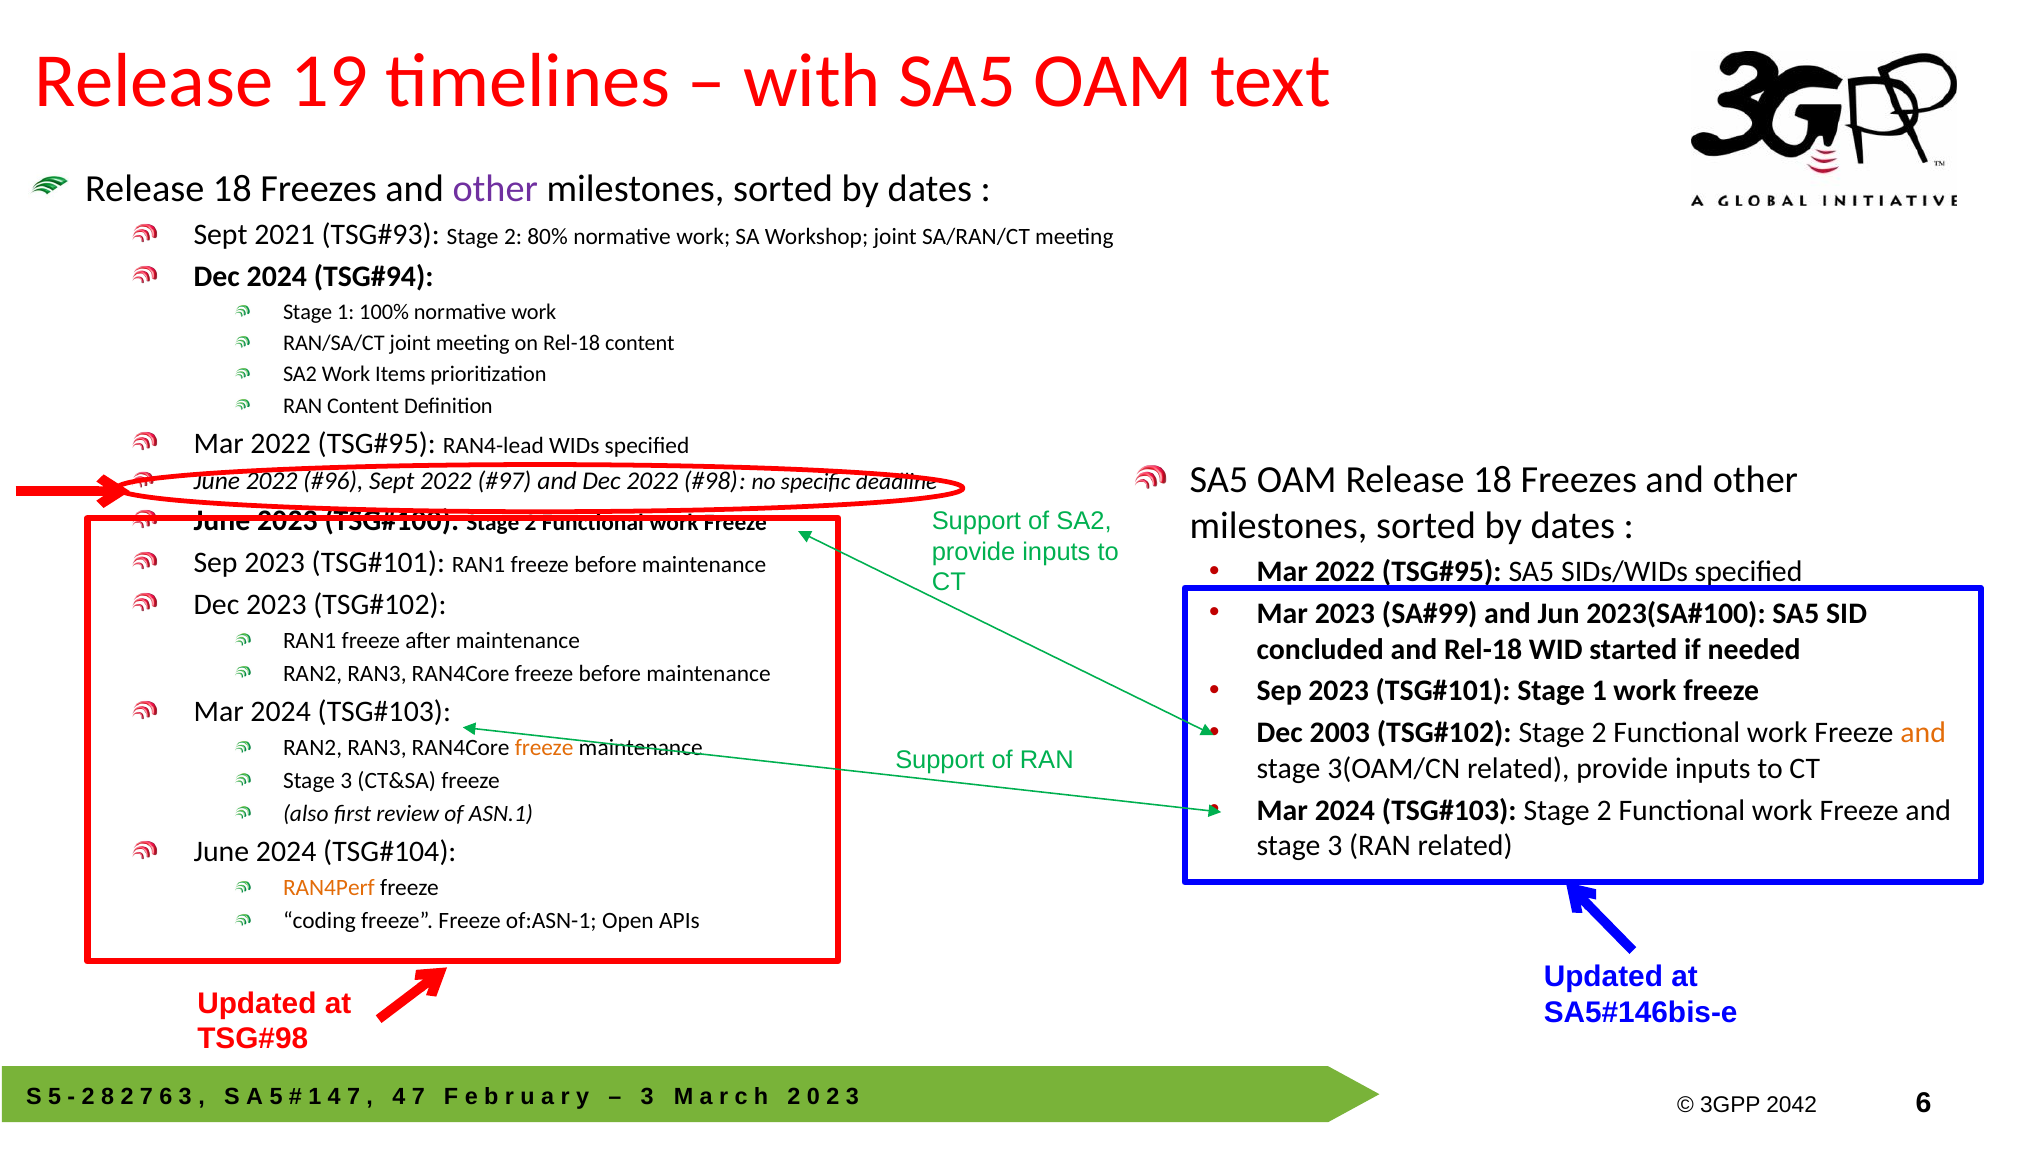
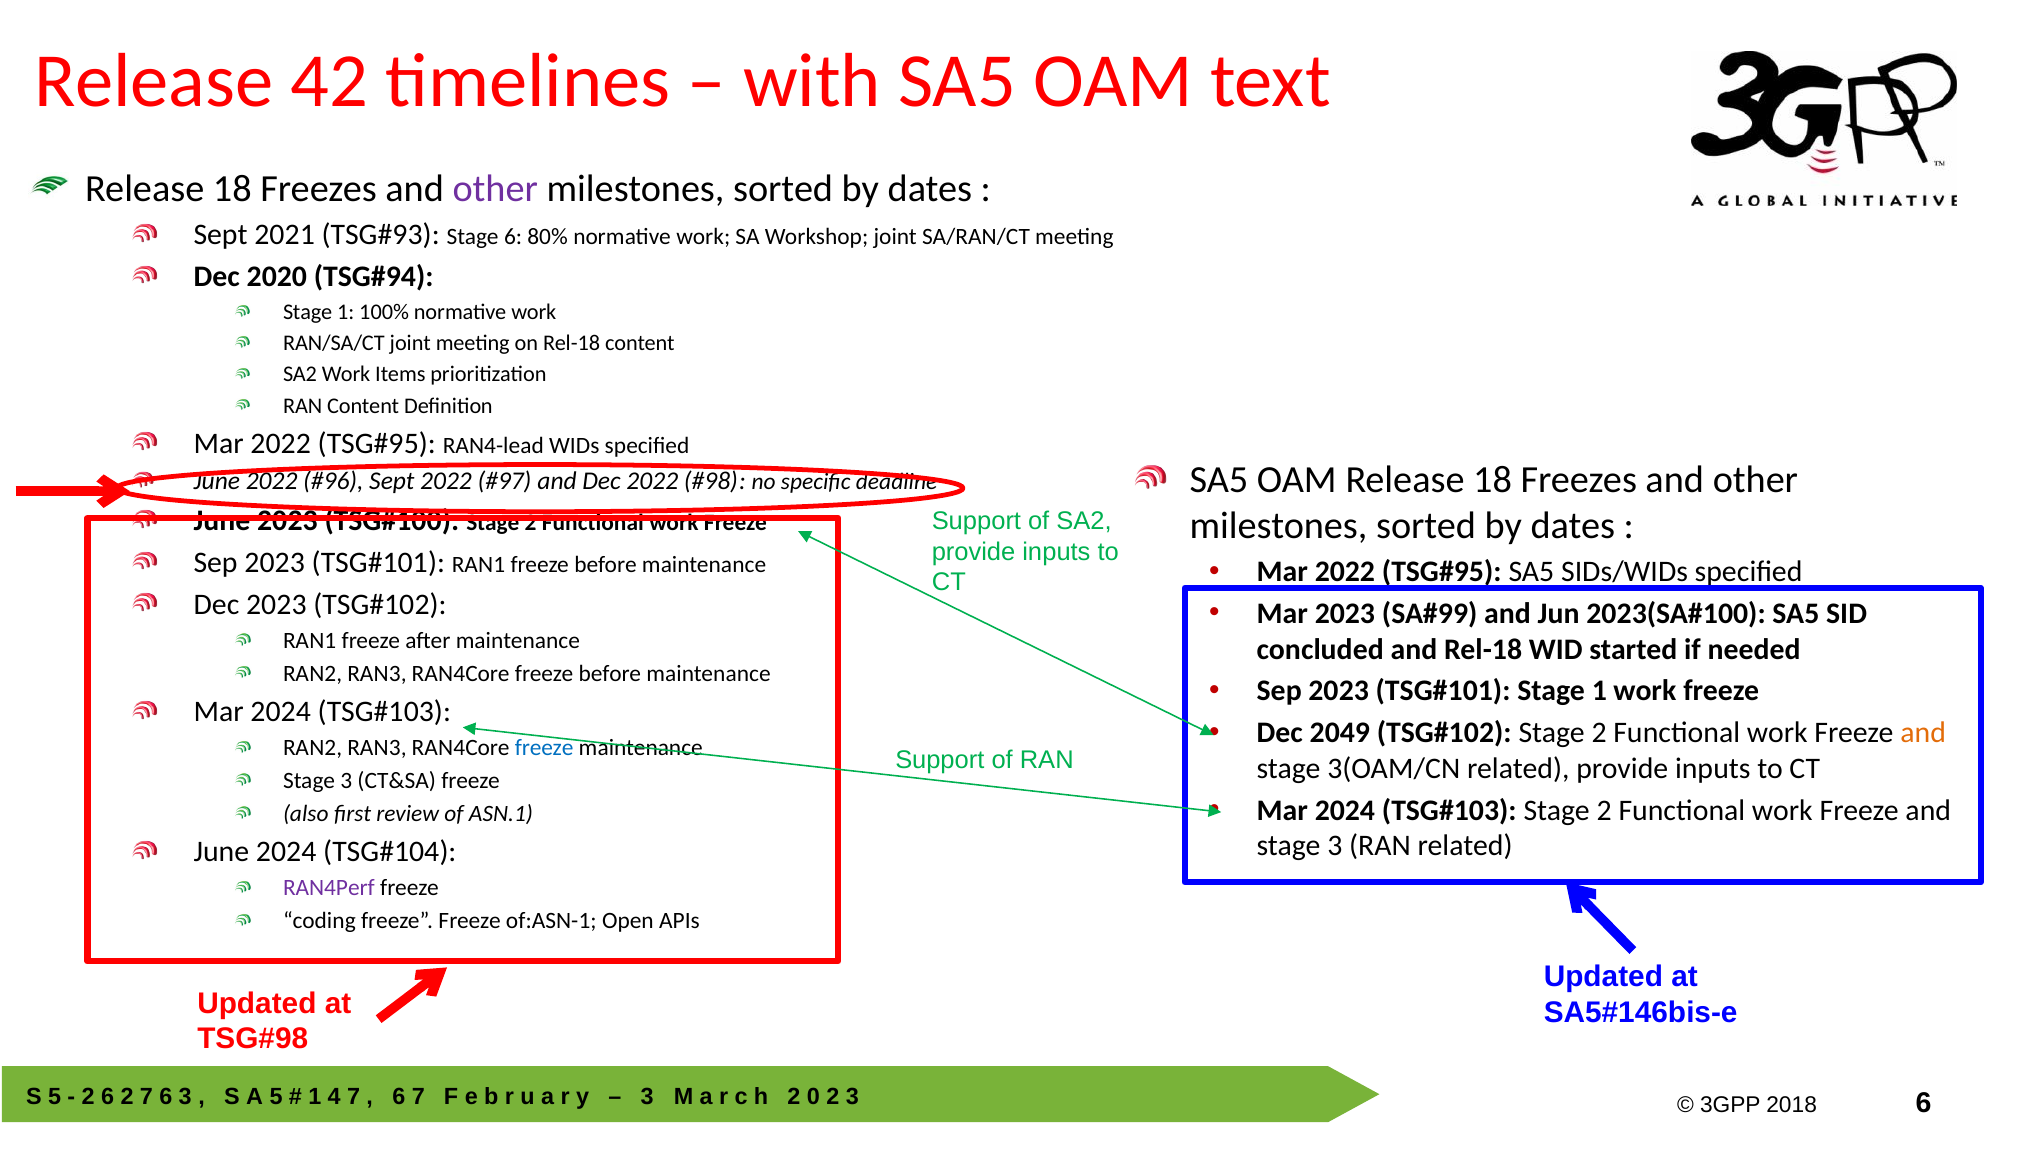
19: 19 -> 42
2 at (513, 237): 2 -> 6
Dec 2024: 2024 -> 2020
2003: 2003 -> 2049
freeze at (544, 748) colour: orange -> blue
RAN4Perf colour: orange -> purple
2 8: 8 -> 6
4 at (399, 1097): 4 -> 6
2042: 2042 -> 2018
